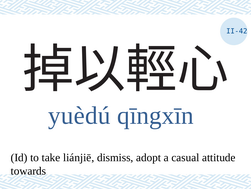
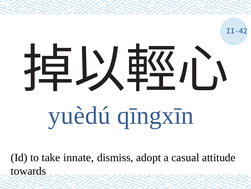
liánjiē: liánjiē -> innate
